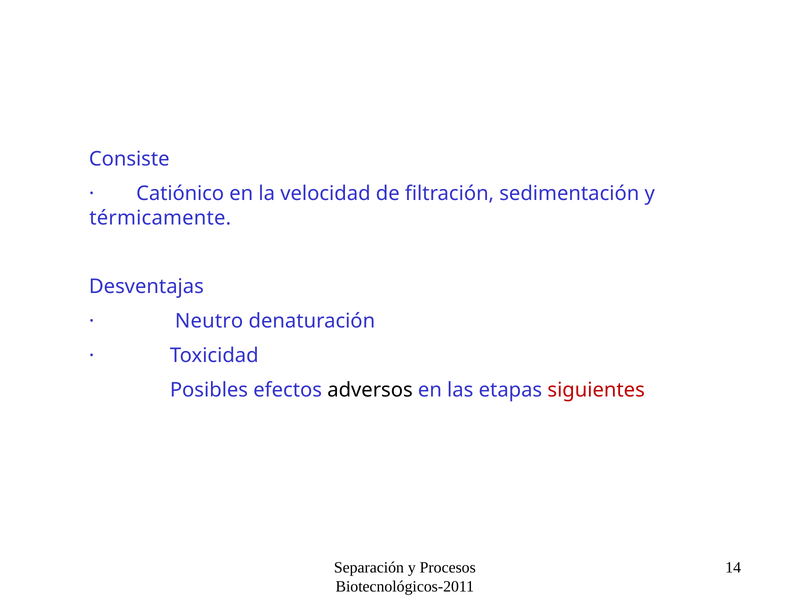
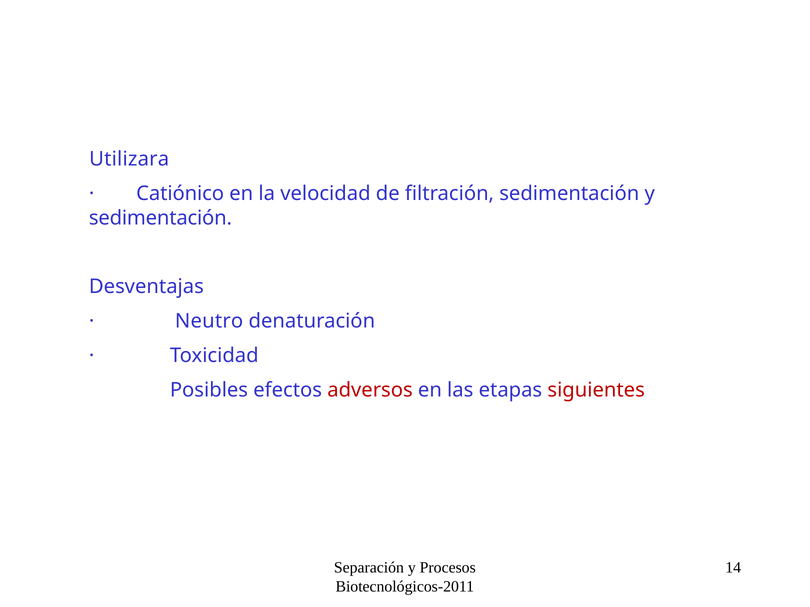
Consiste: Consiste -> Utilizara
térmicamente at (160, 218): térmicamente -> sedimentación
adversos colour: black -> red
